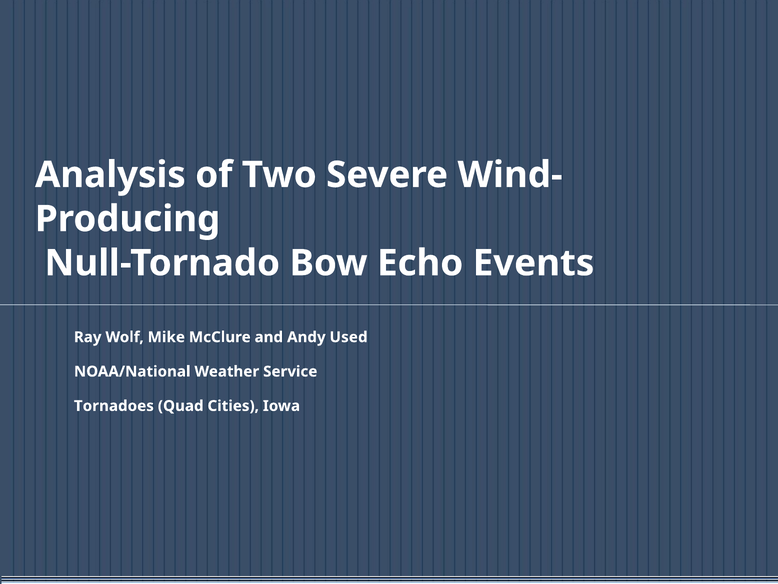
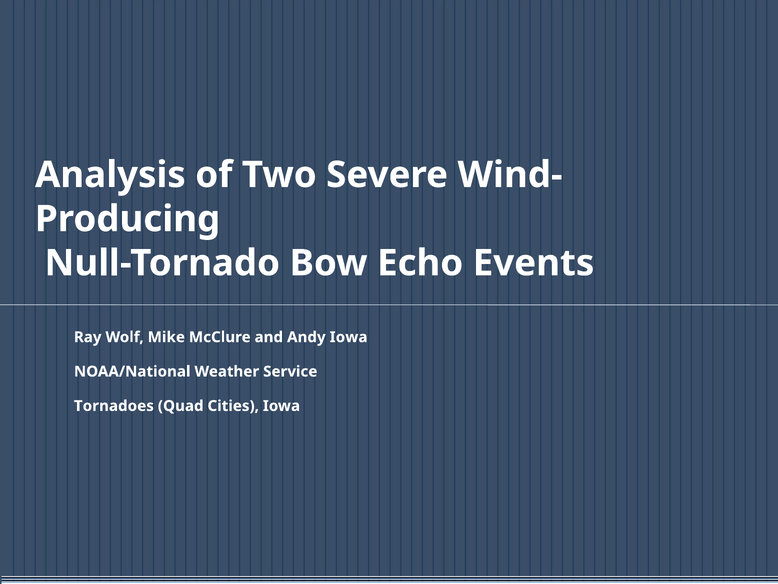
Andy Used: Used -> Iowa
